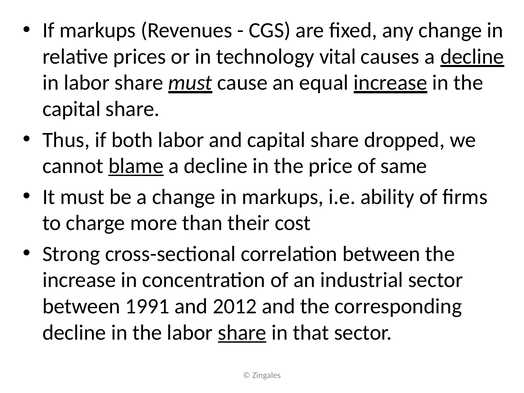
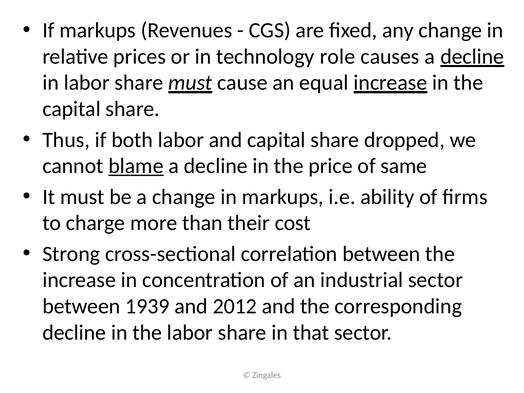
vital: vital -> role
1991: 1991 -> 1939
share at (242, 333) underline: present -> none
